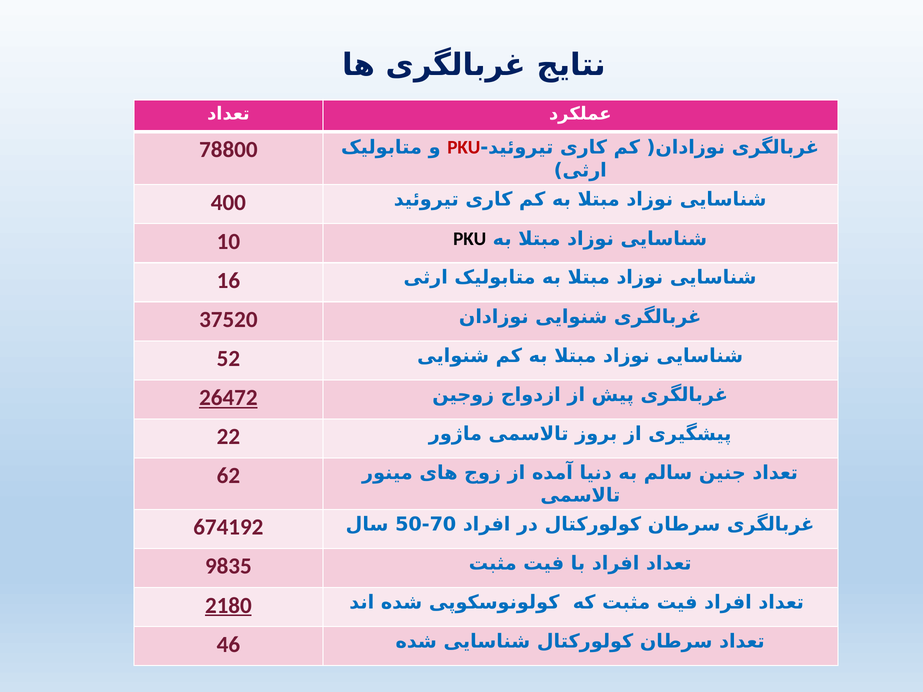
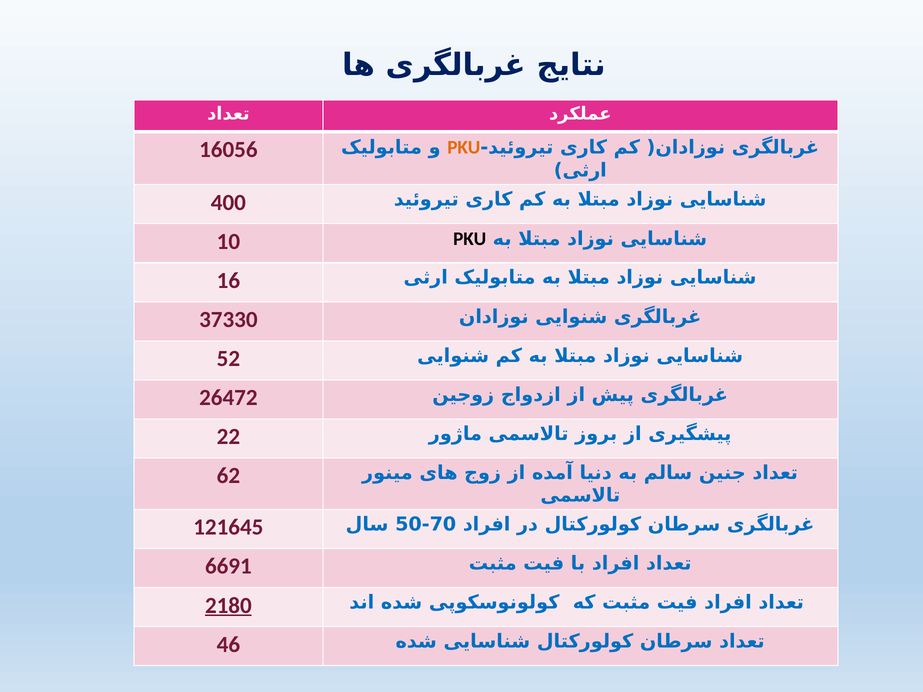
PKU at (464, 147) colour: red -> orange
78800: 78800 -> 16056
37520: 37520 -> 37330
26472 underline: present -> none
674192: 674192 -> 121645
9835: 9835 -> 6691
